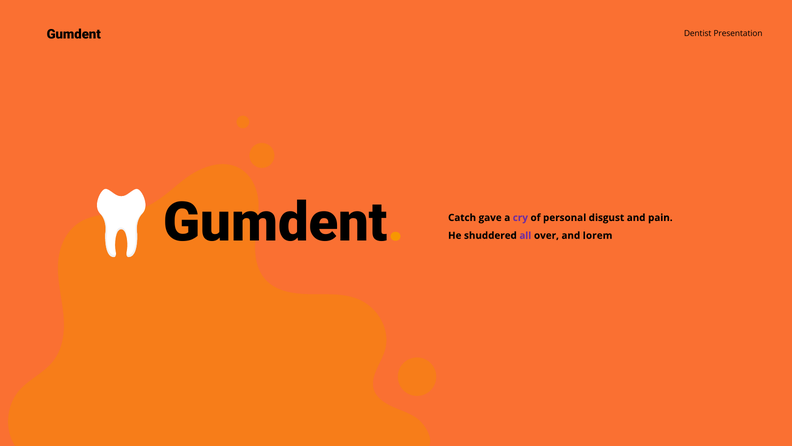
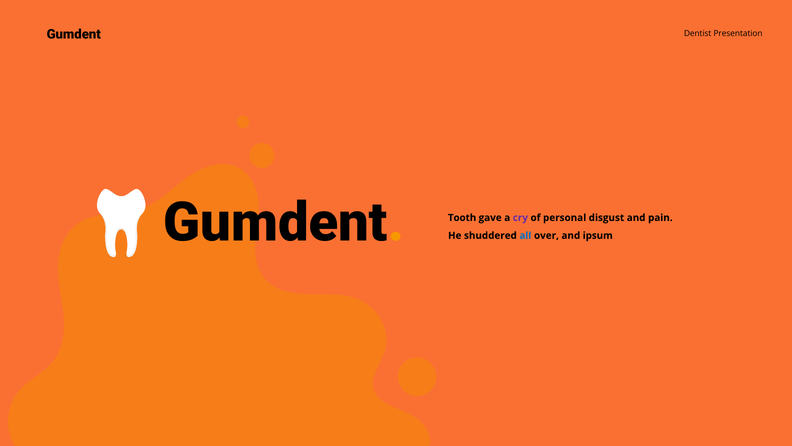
Catch: Catch -> Tooth
all colour: purple -> blue
lorem: lorem -> ipsum
